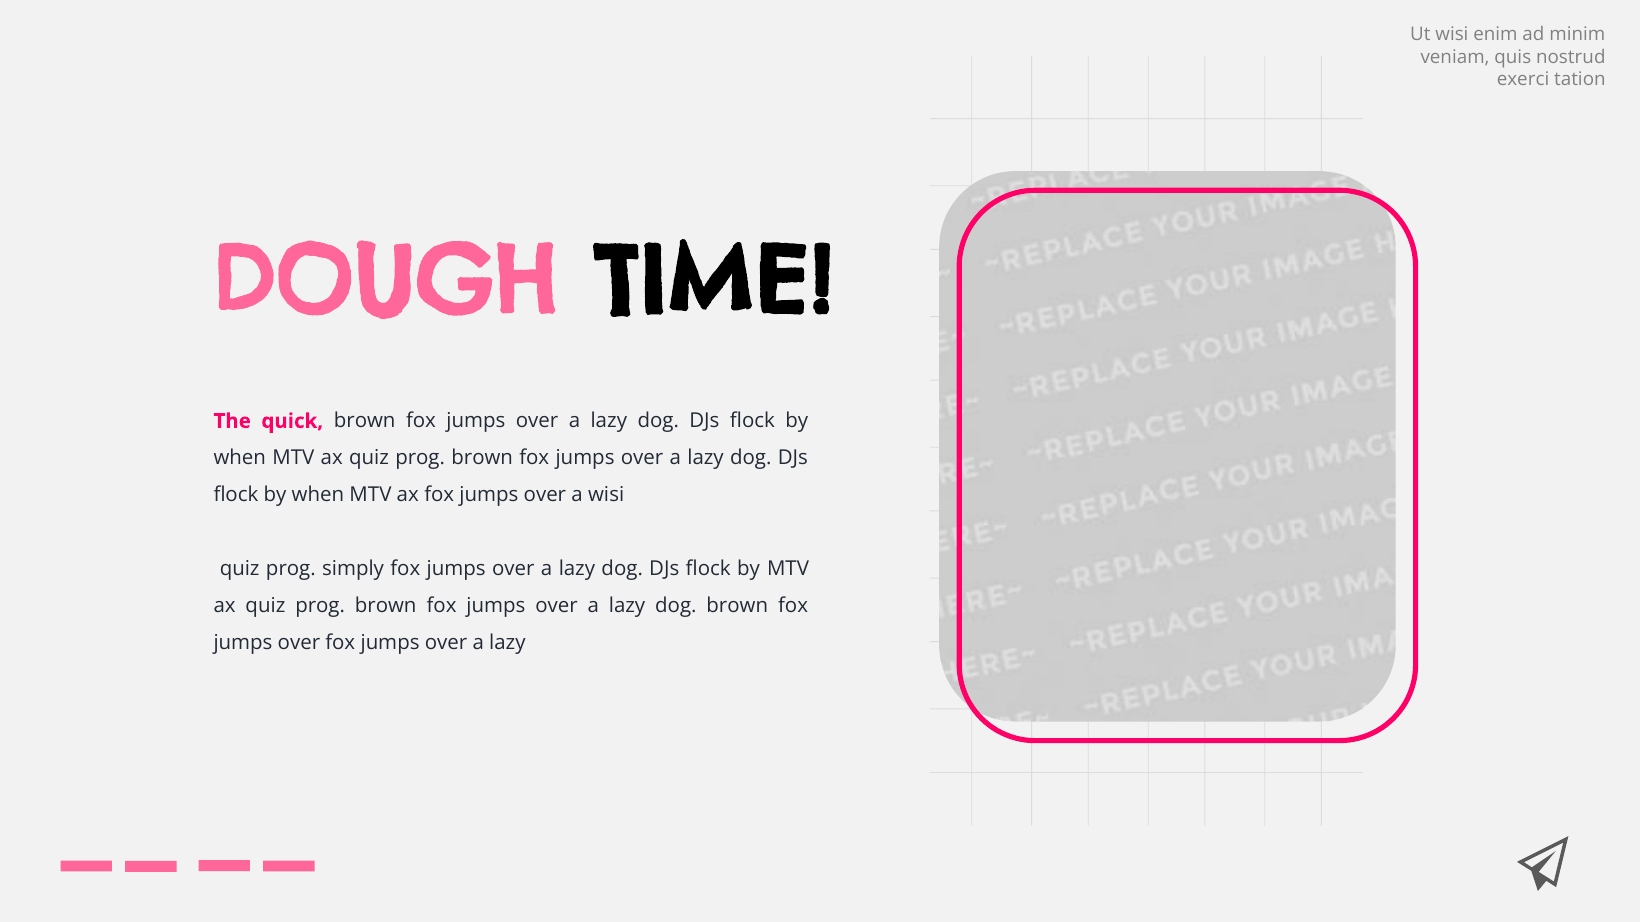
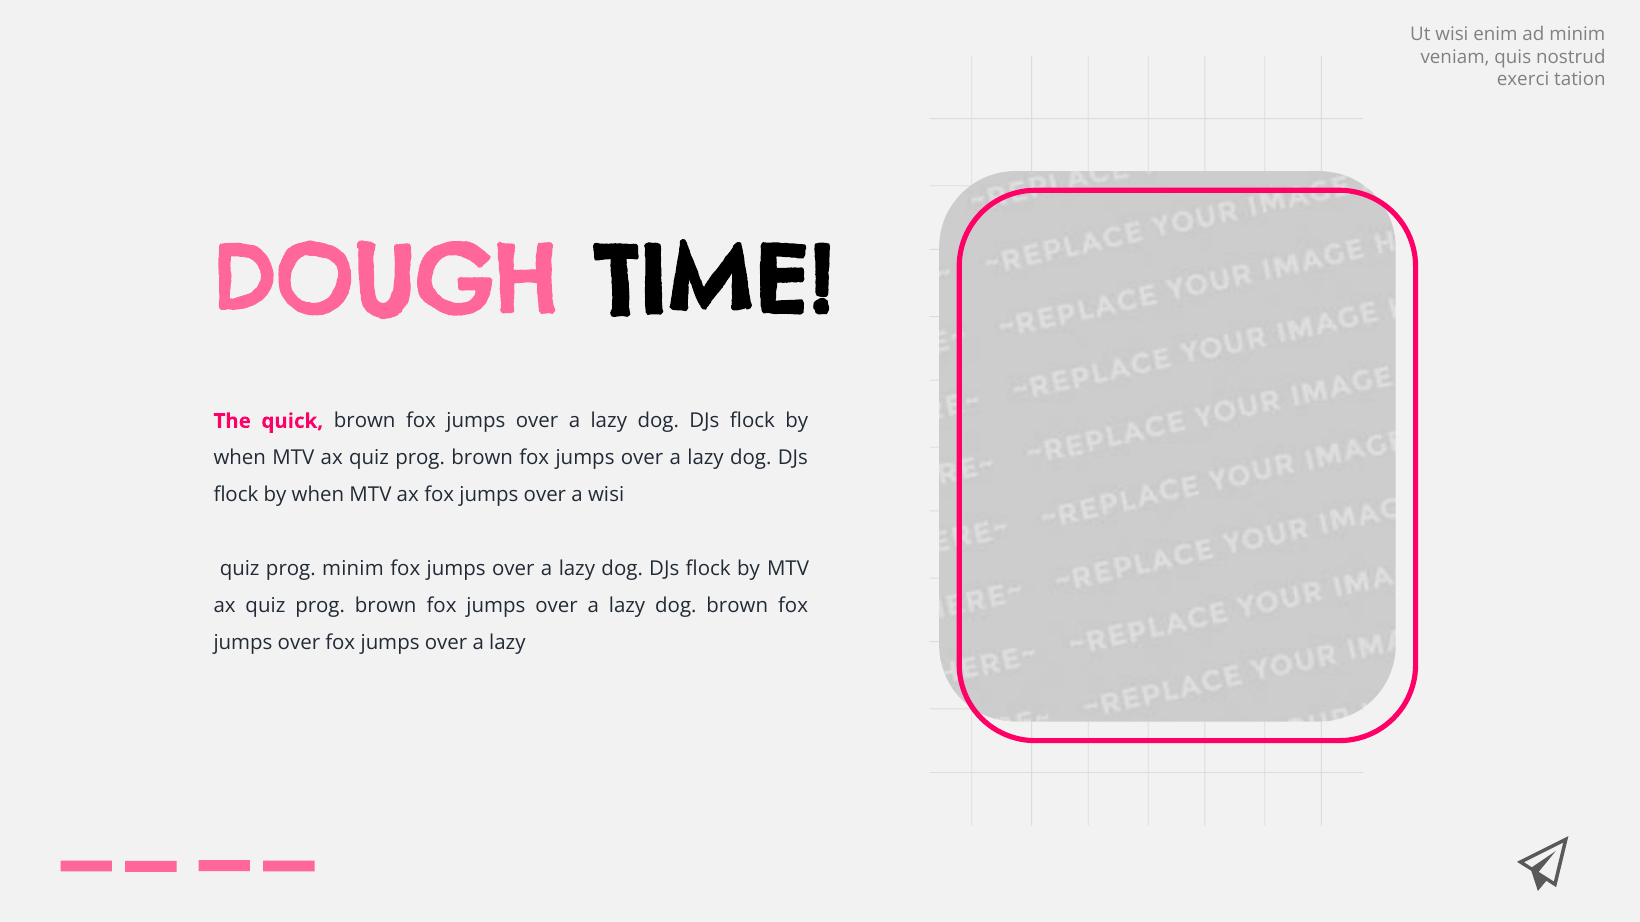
prog simply: simply -> minim
